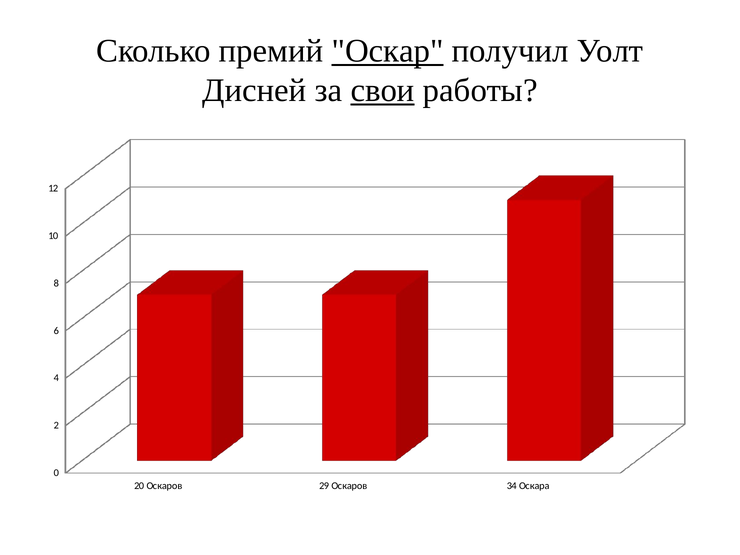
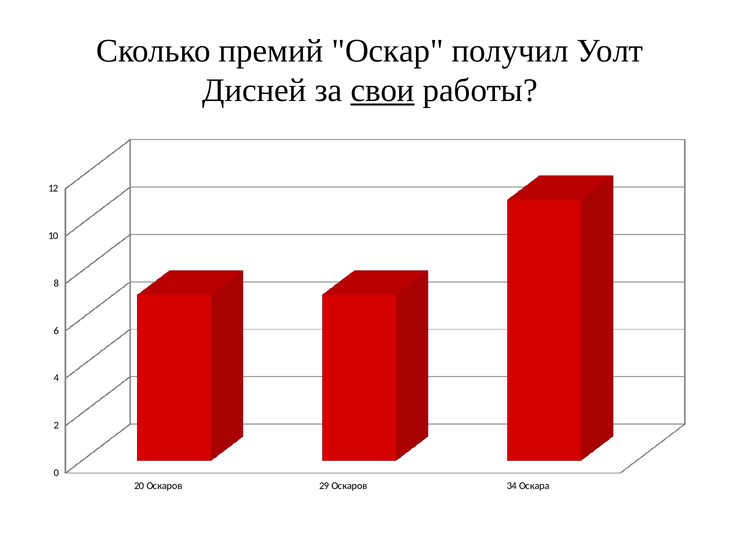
Оскар underline: present -> none
